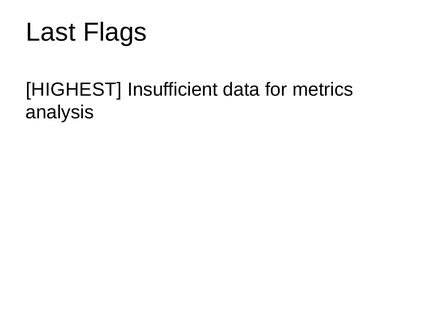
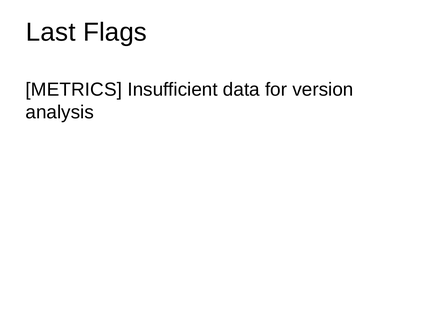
HIGHEST: HIGHEST -> METRICS
metrics: metrics -> version
